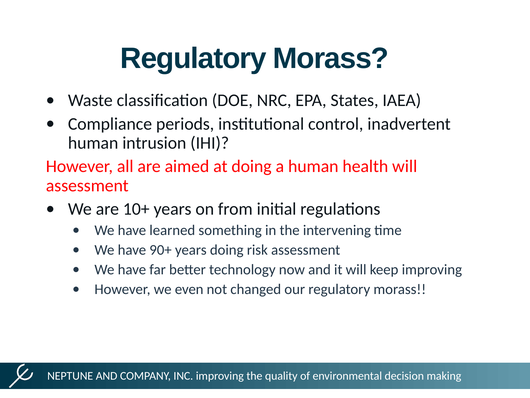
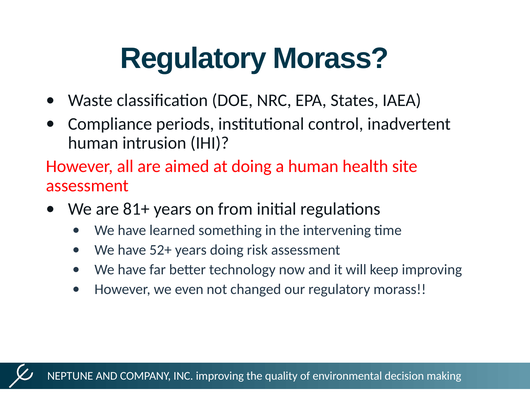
health will: will -> site
10+: 10+ -> 81+
90+: 90+ -> 52+
